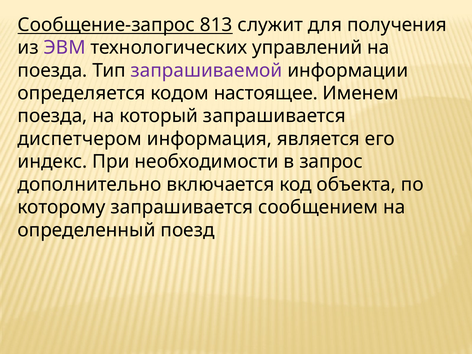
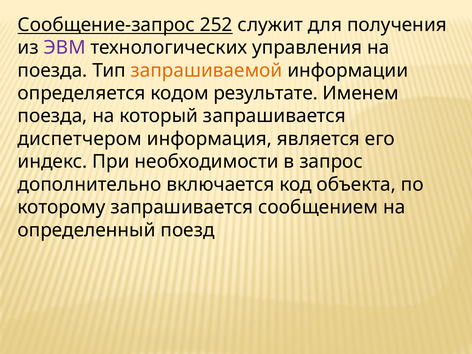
813: 813 -> 252
управлений: управлений -> управления
запрашиваемой colour: purple -> orange
настоящее: настоящее -> результате
